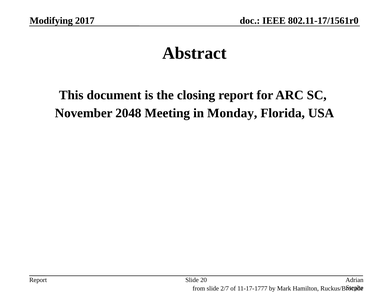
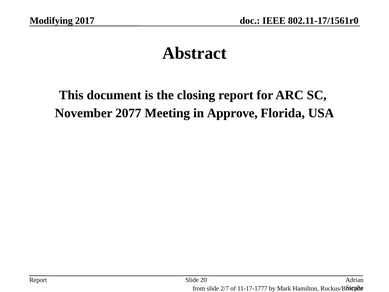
2048: 2048 -> 2077
Monday: Monday -> Approve
